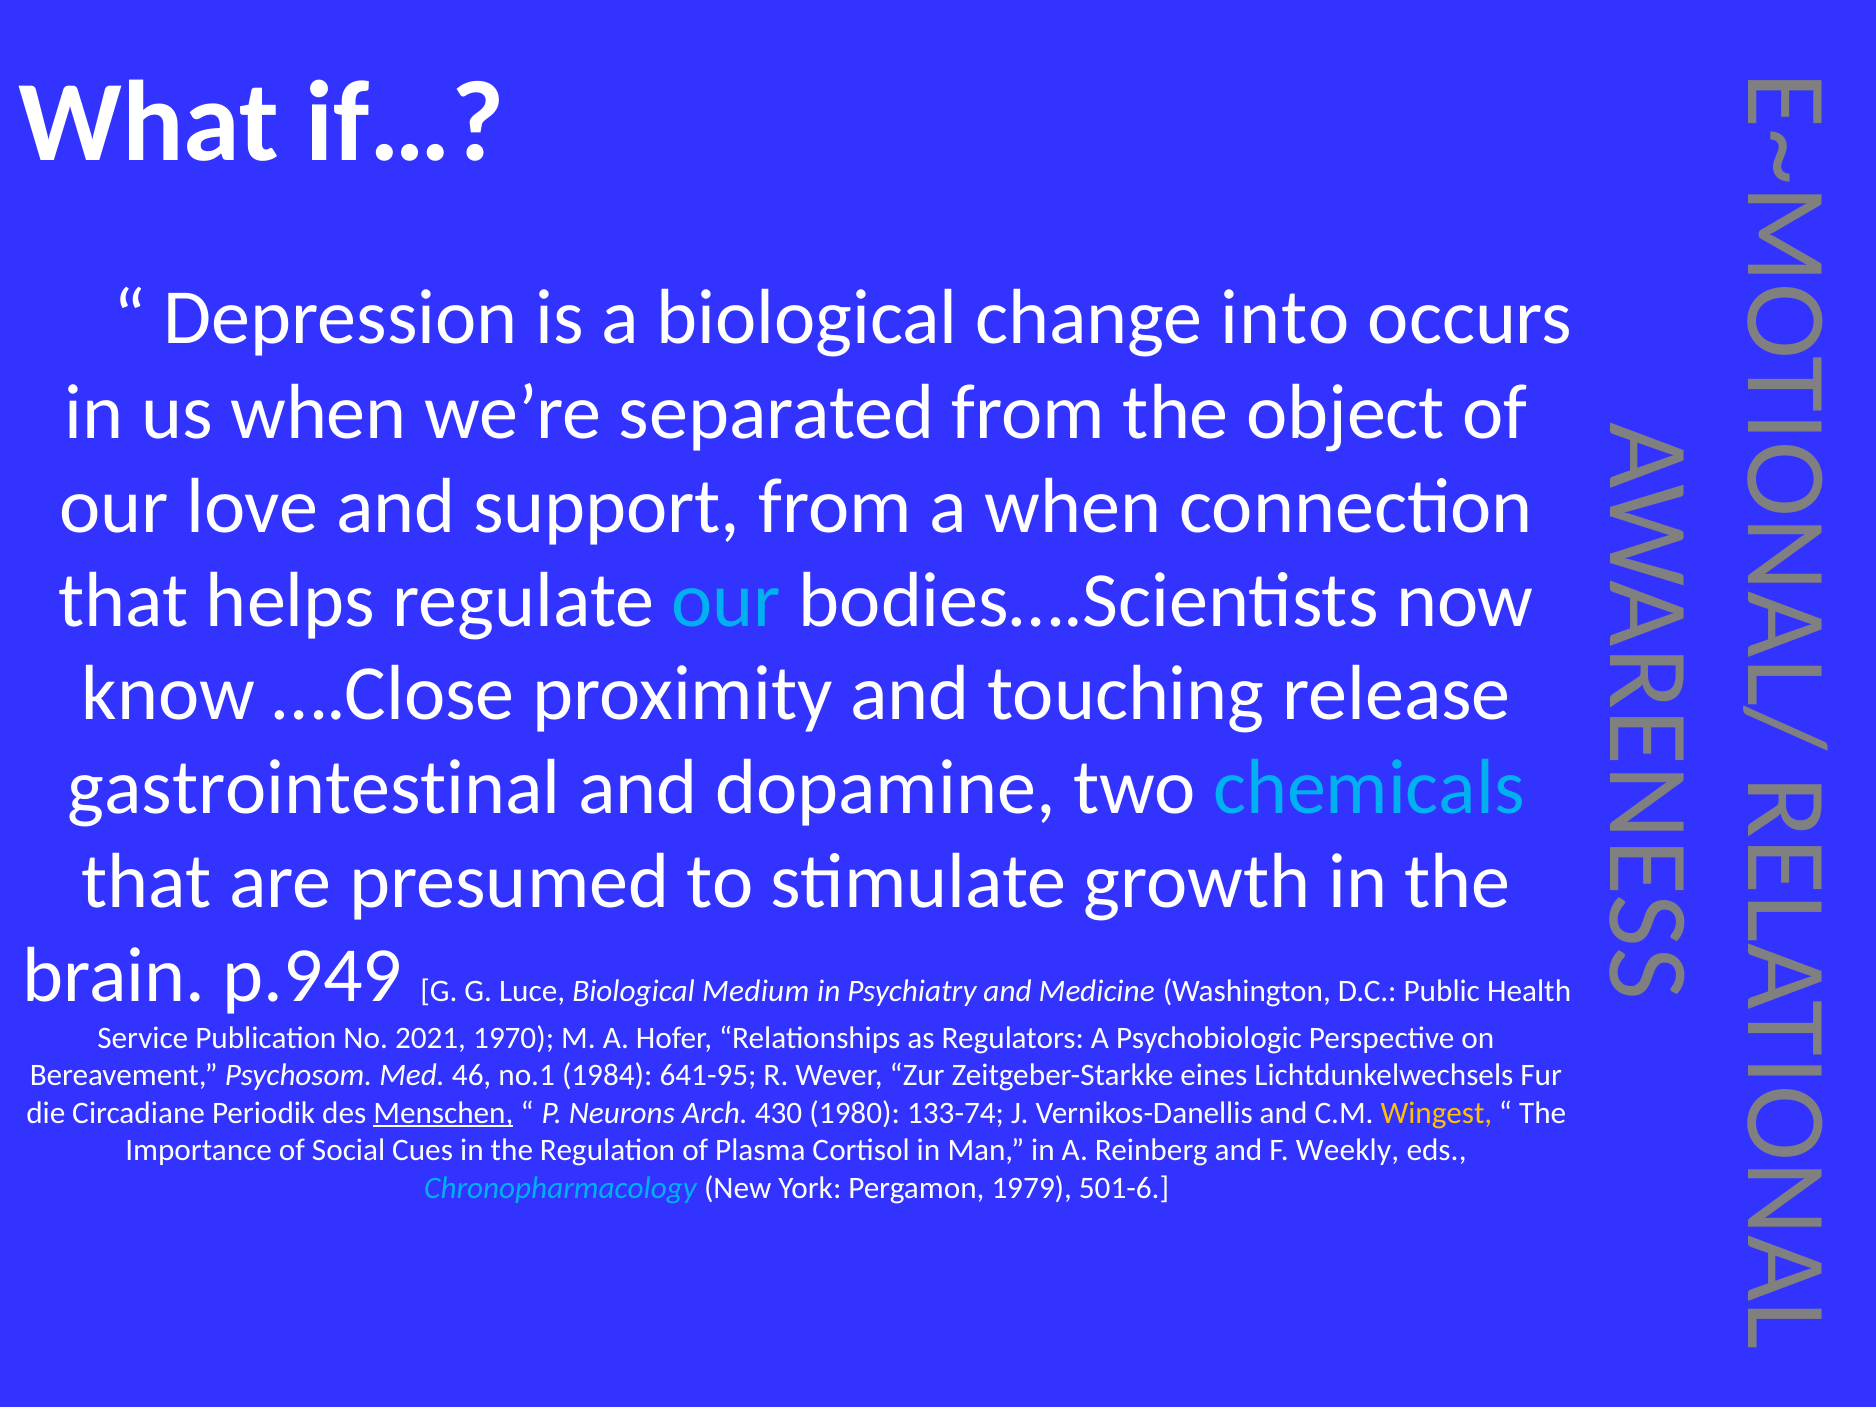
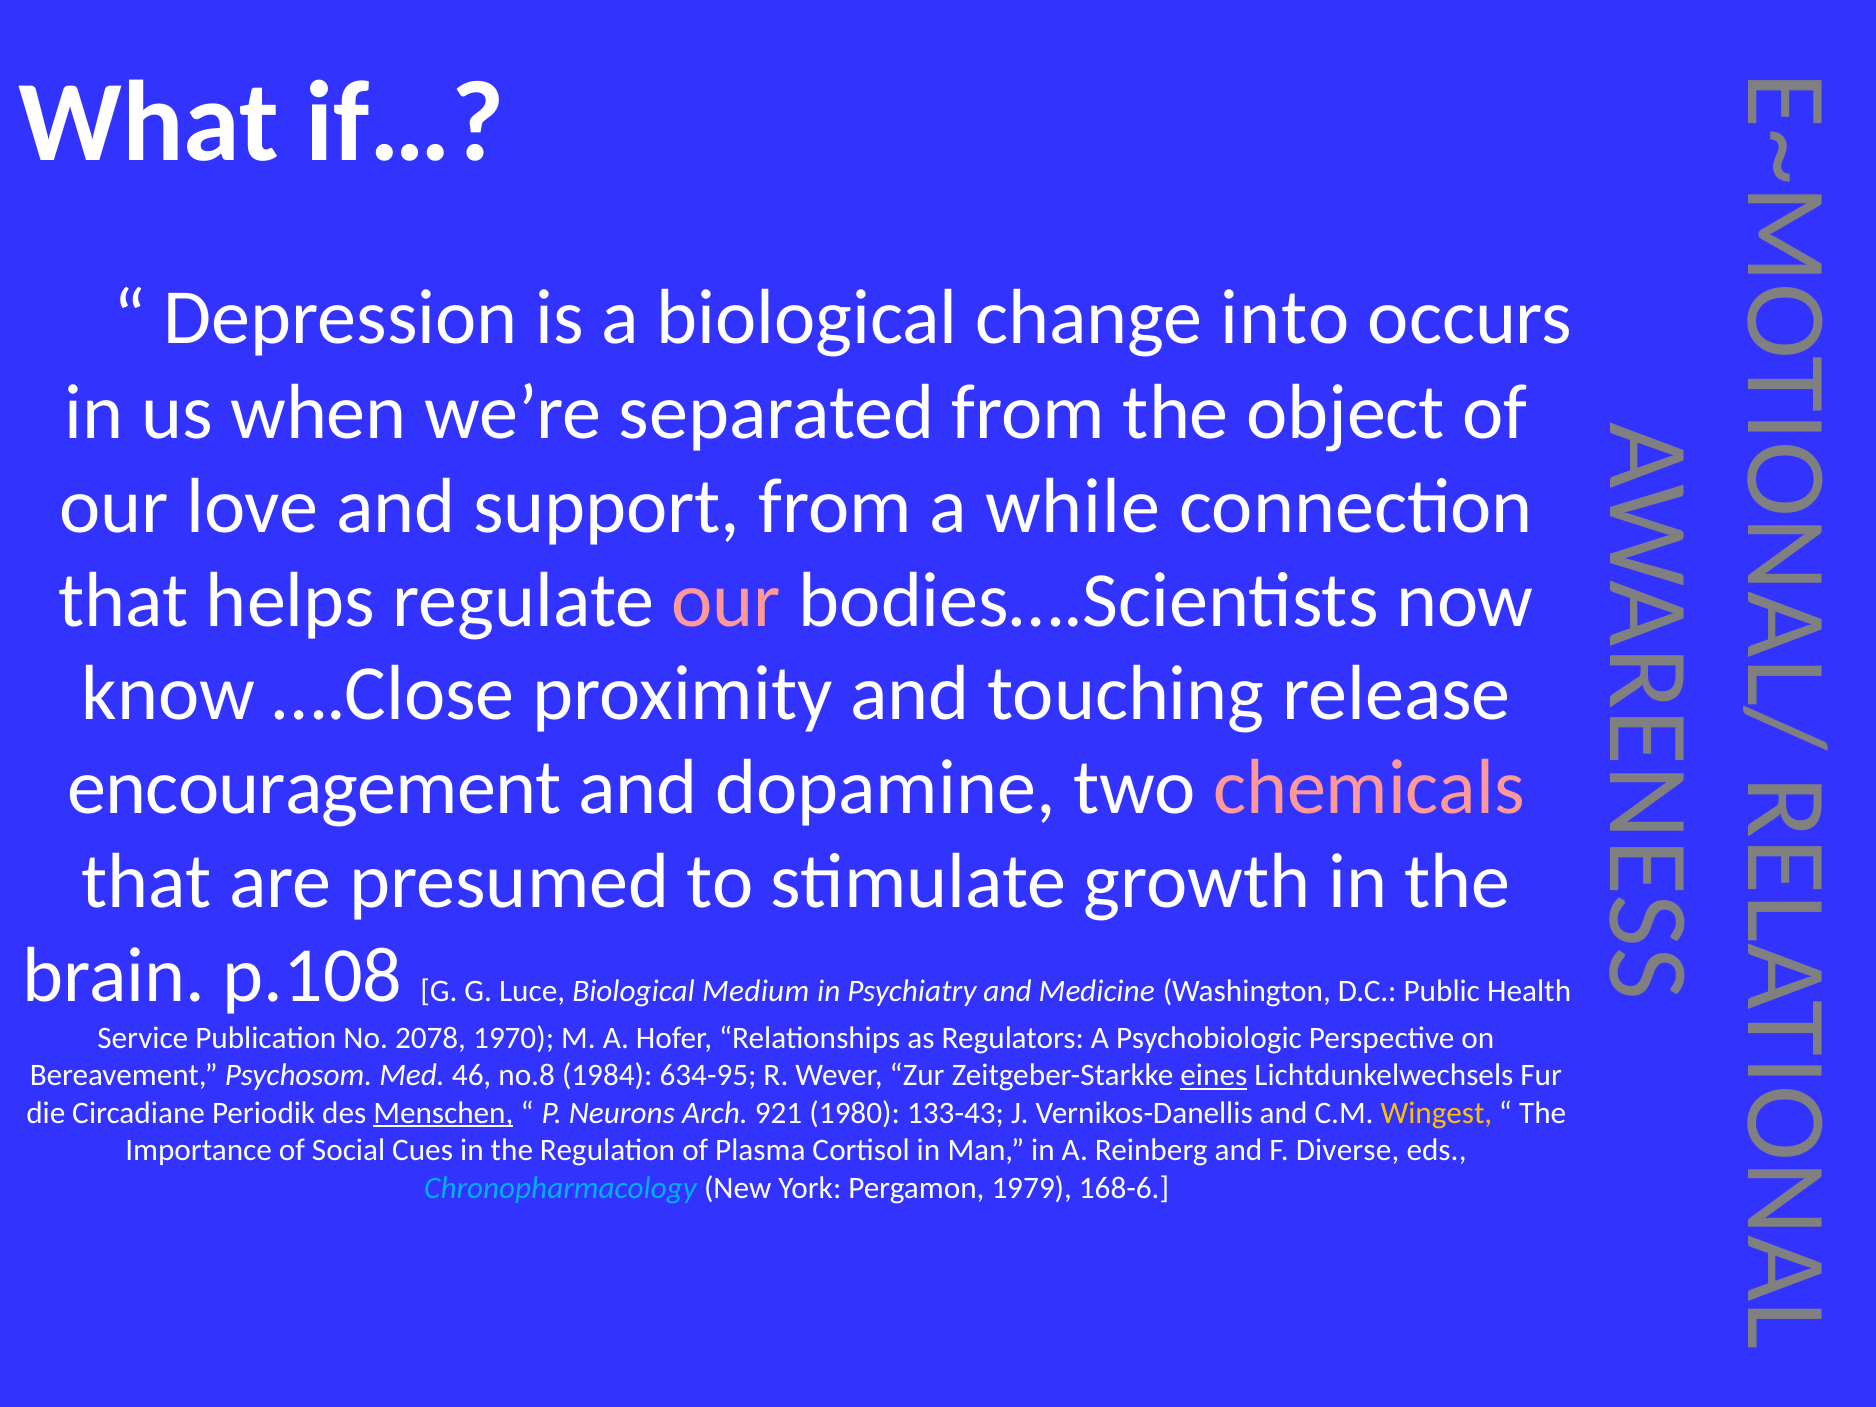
a when: when -> while
our at (727, 600) colour: light blue -> pink
gastrointestinal: gastrointestinal -> encouragement
chemicals colour: light blue -> pink
p.949: p.949 -> p.108
2021: 2021 -> 2078
no.1: no.1 -> no.8
641-95: 641-95 -> 634-95
eines underline: none -> present
430: 430 -> 921
133-74: 133-74 -> 133-43
Weekly: Weekly -> Diverse
501-6: 501-6 -> 168-6
